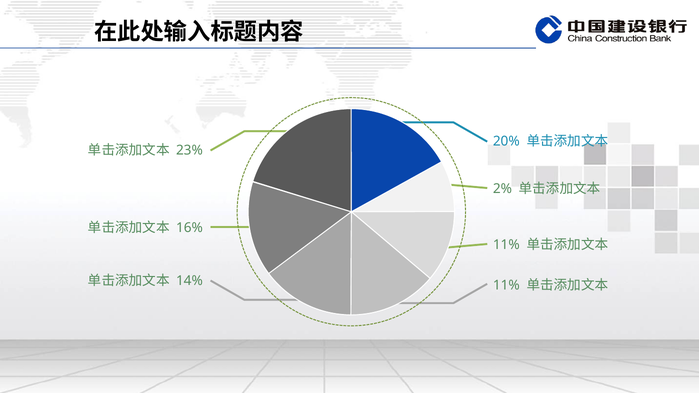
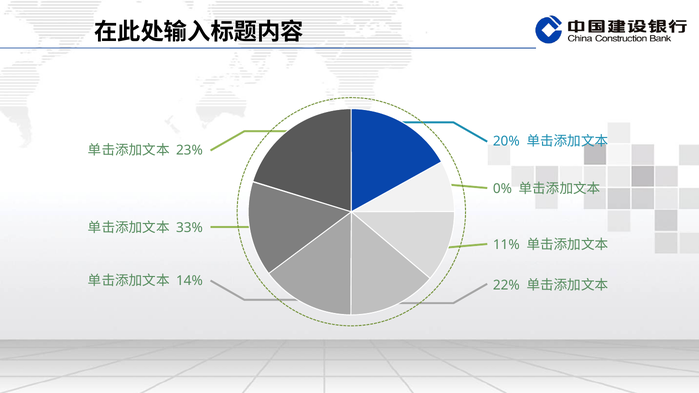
2%: 2% -> 0%
16%: 16% -> 33%
11% at (506, 286): 11% -> 22%
